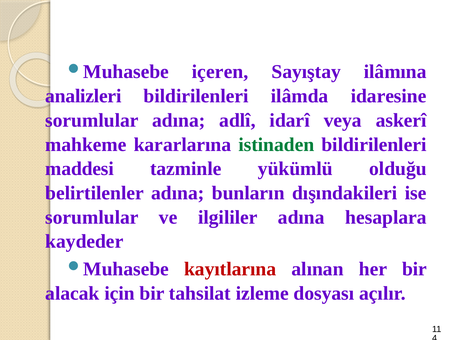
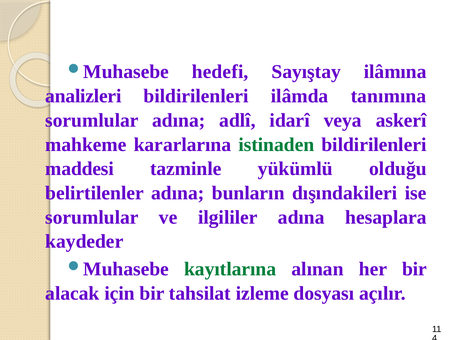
içeren: içeren -> hedefi
idaresine: idaresine -> tanımına
kayıtlarına colour: red -> green
